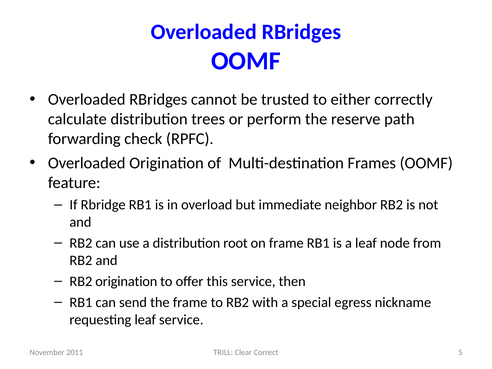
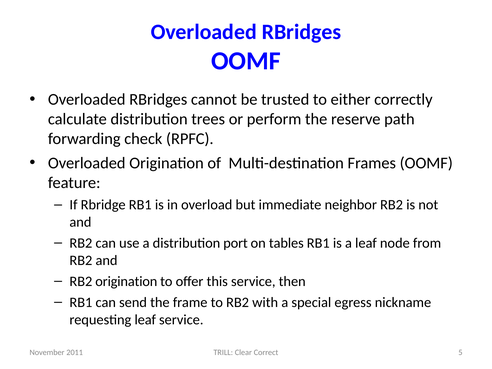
root: root -> port
on frame: frame -> tables
